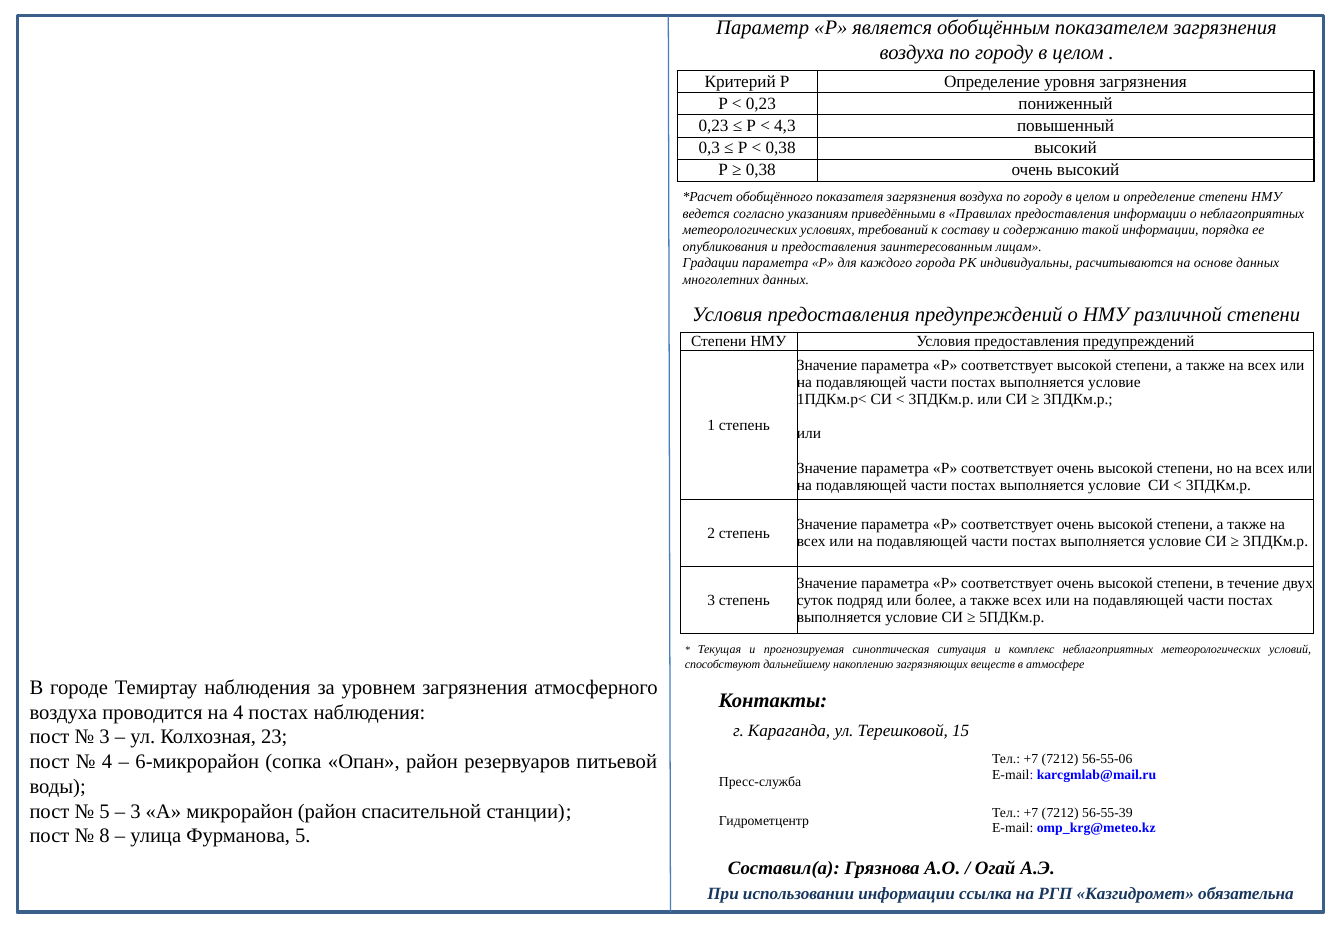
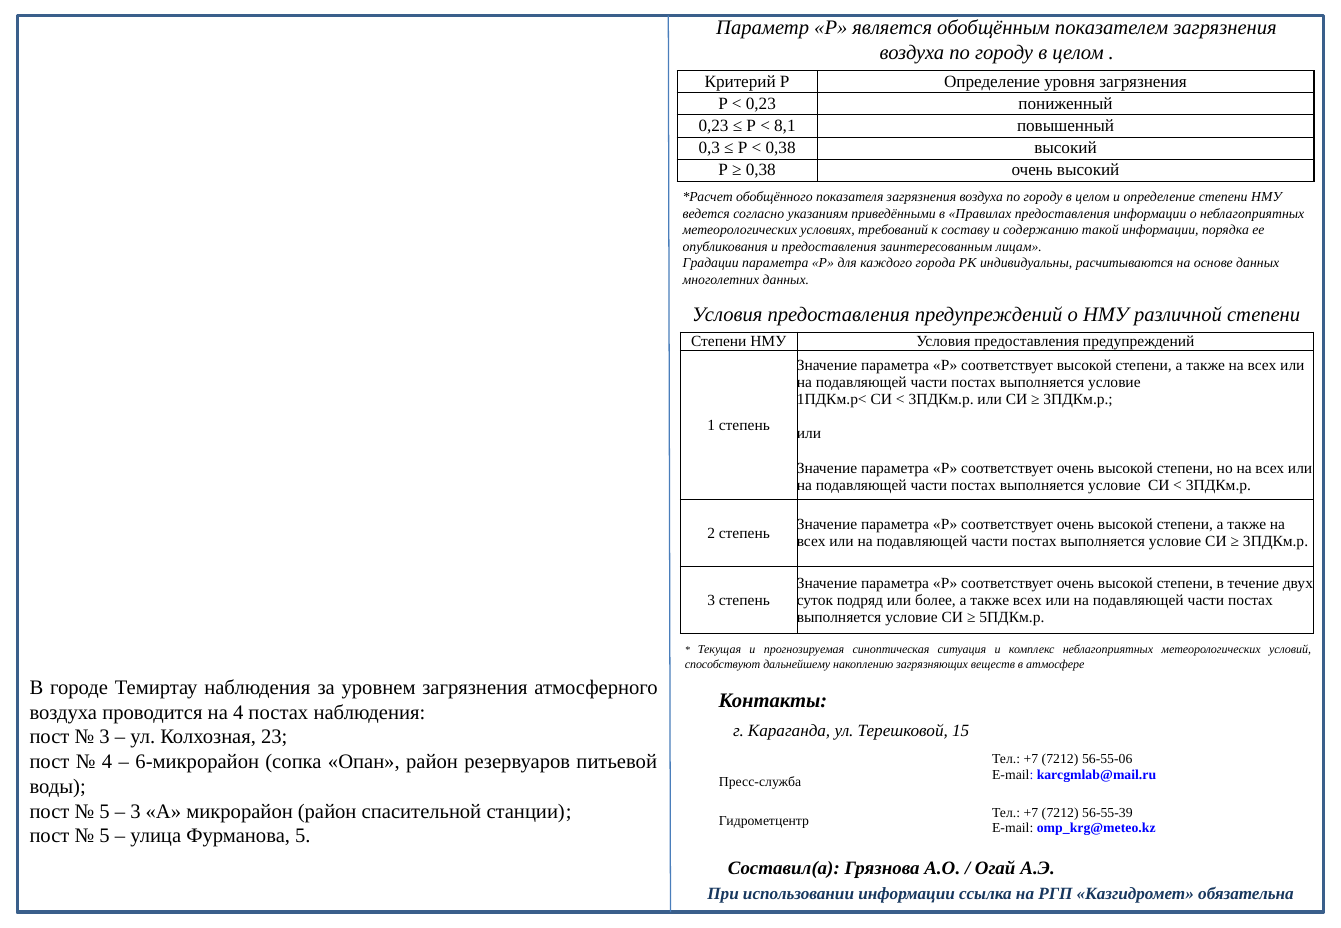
4,3: 4,3 -> 8,1
8 at (105, 836): 8 -> 5
